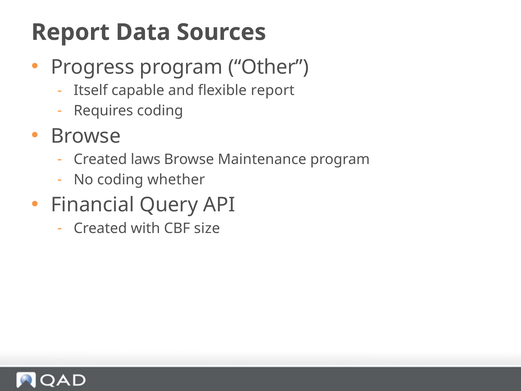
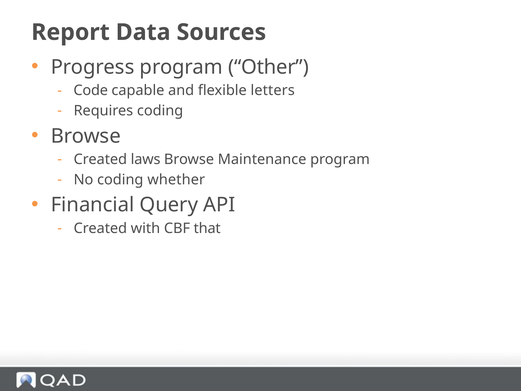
Itself: Itself -> Code
flexible report: report -> letters
size: size -> that
